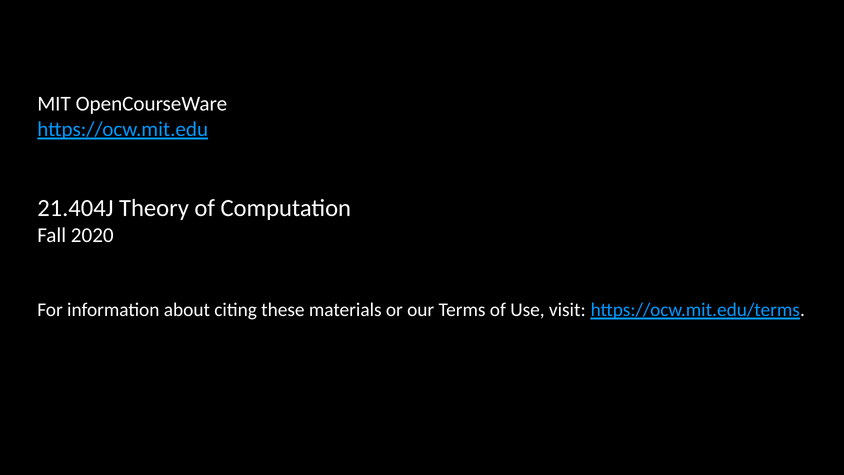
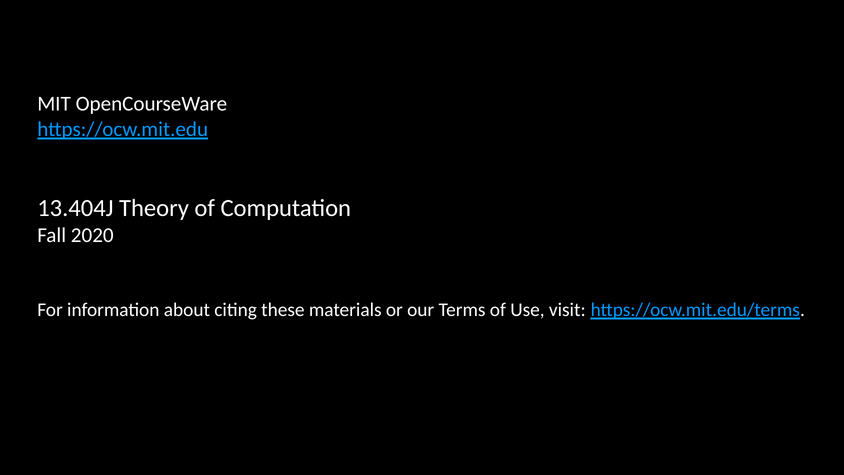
21.404J: 21.404J -> 13.404J
